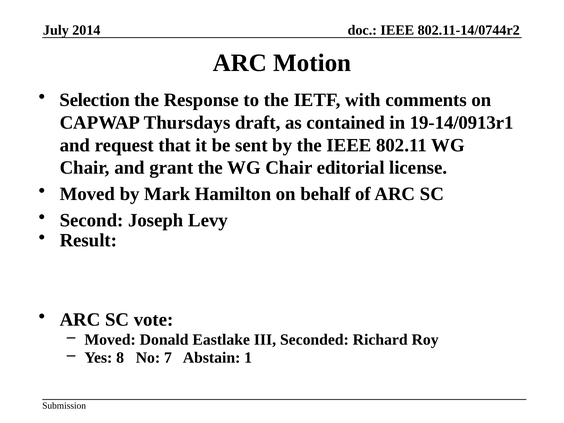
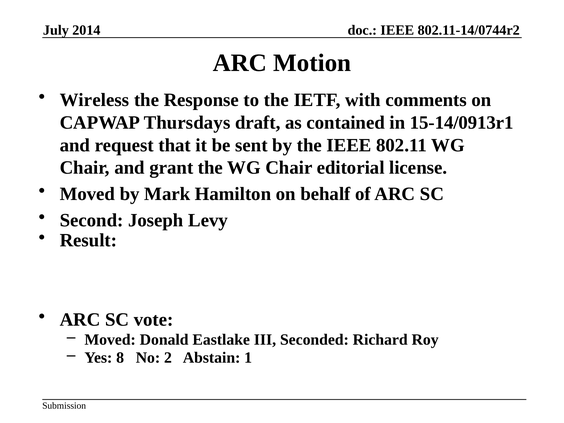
Selection: Selection -> Wireless
19-14/0913r1: 19-14/0913r1 -> 15-14/0913r1
7: 7 -> 2
